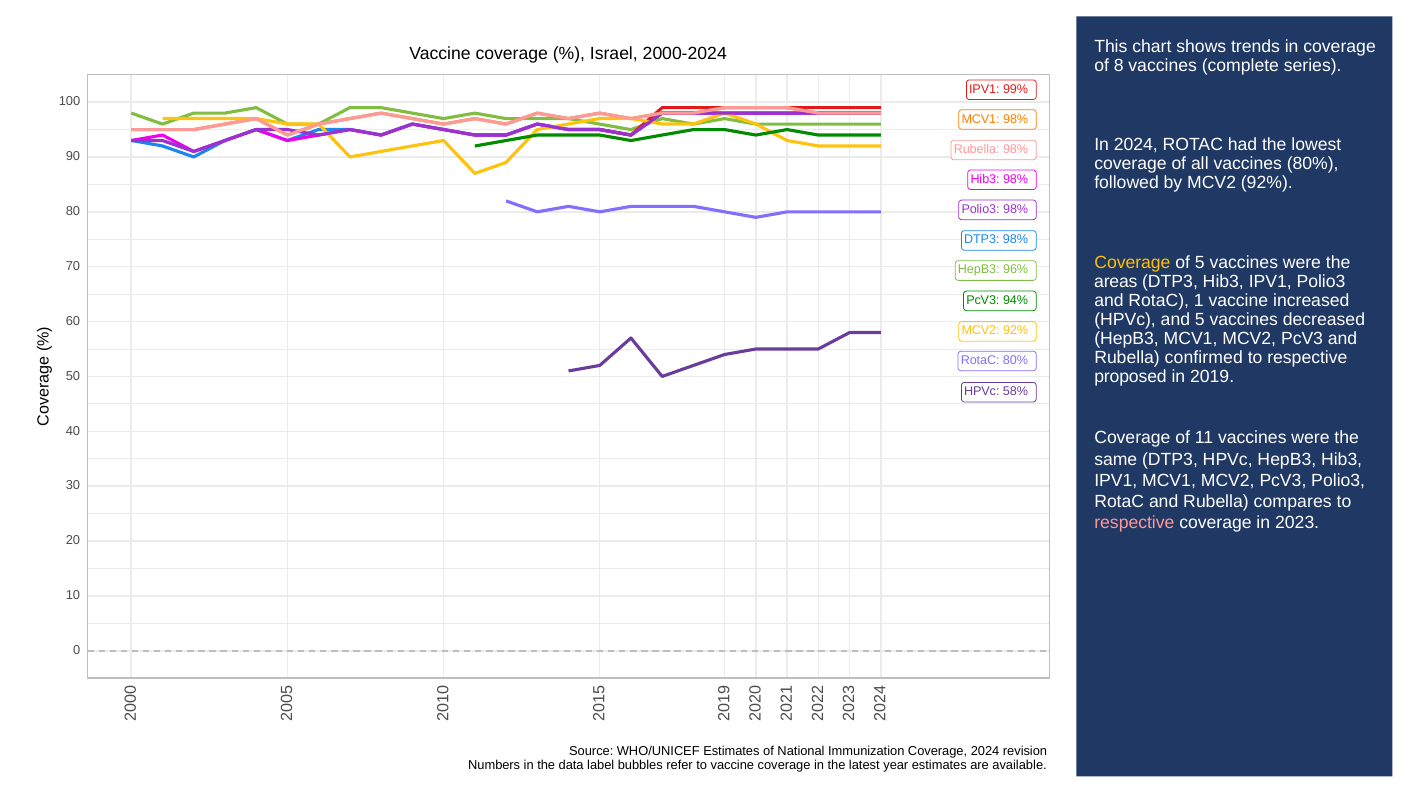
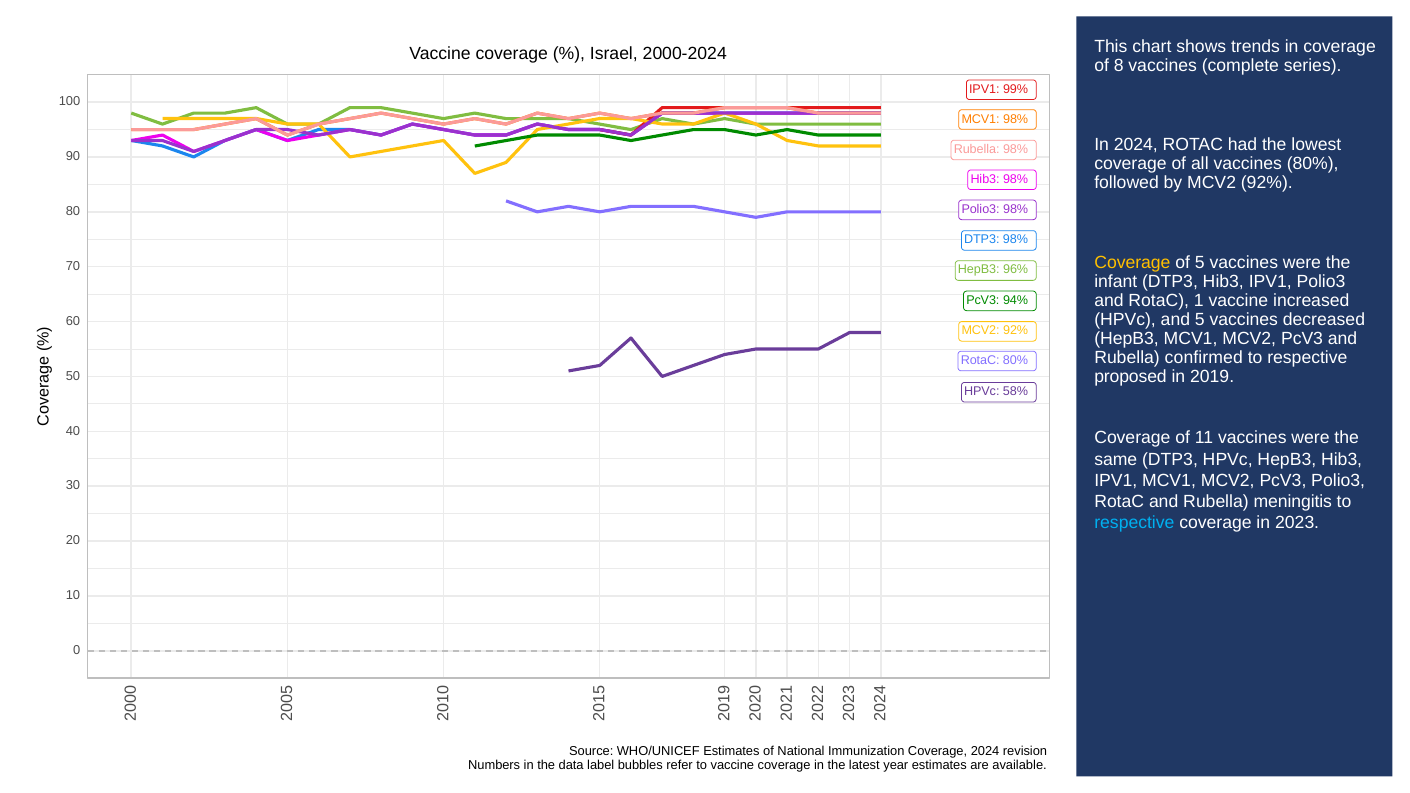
areas: areas -> infant
compares: compares -> meningitis
respective at (1134, 523) colour: pink -> light blue
